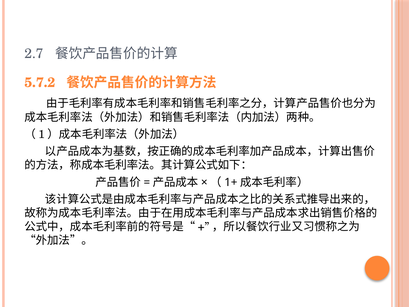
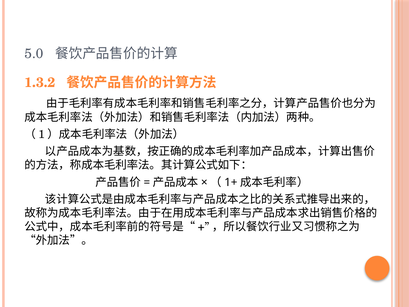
2.7: 2.7 -> 5.0
5.7.2: 5.7.2 -> 1.3.2
